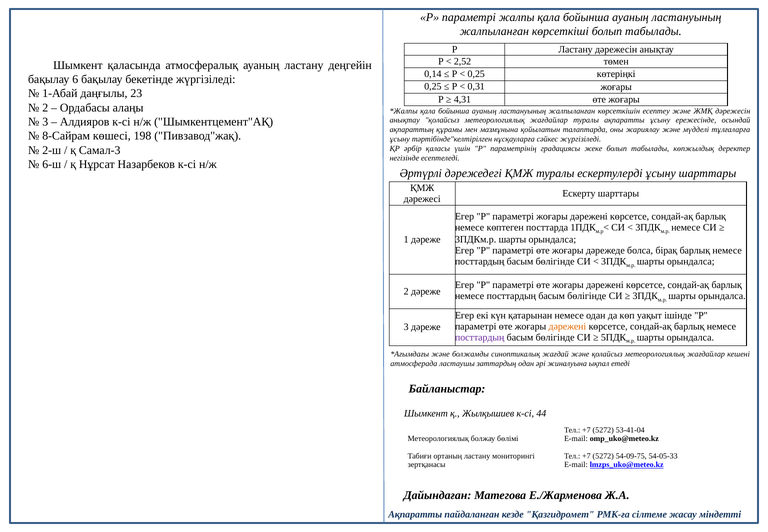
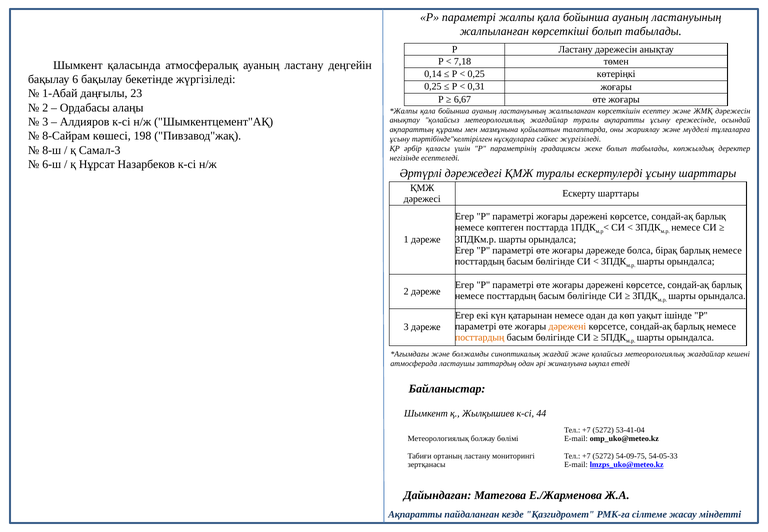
2,52: 2,52 -> 7,18
4,31: 4,31 -> 6,67
2-ш: 2-ш -> 8-ш
посттардың at (480, 337) colour: purple -> orange
